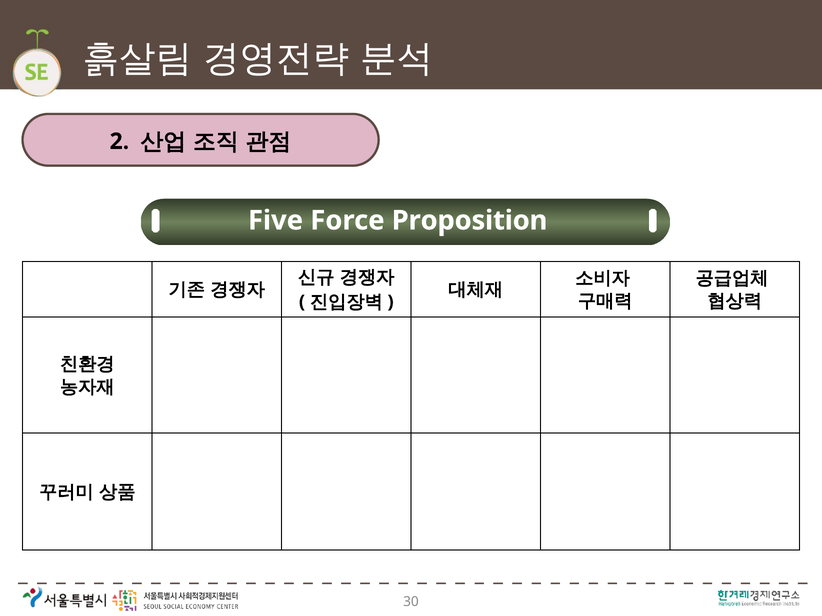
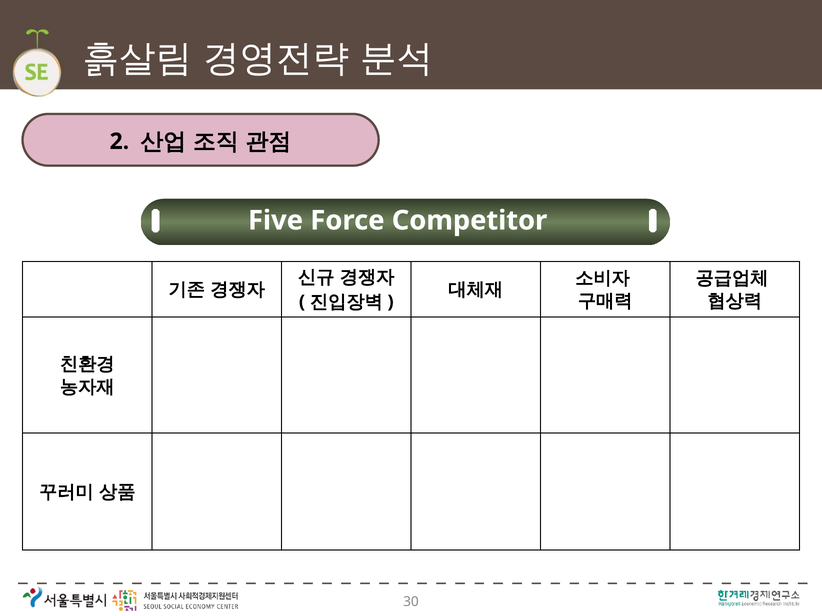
Proposition: Proposition -> Competitor
